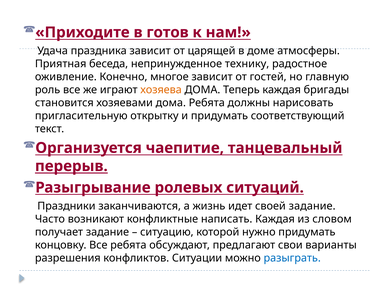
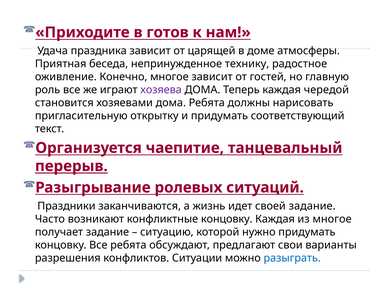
хозяева colour: orange -> purple
бригады: бригады -> чередой
конфликтные написать: написать -> концовку
из словом: словом -> многое
